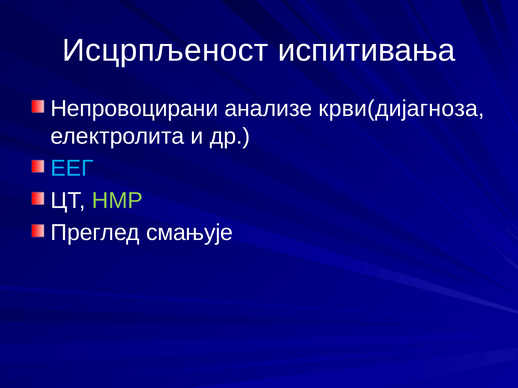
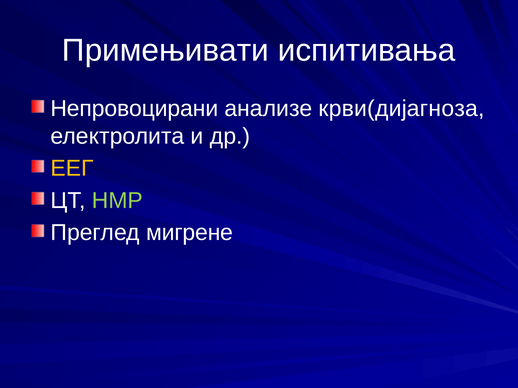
Исцрпљеност: Исцрпљеност -> Примењивати
ЕЕГ colour: light blue -> yellow
смањује: смањује -> мигрене
